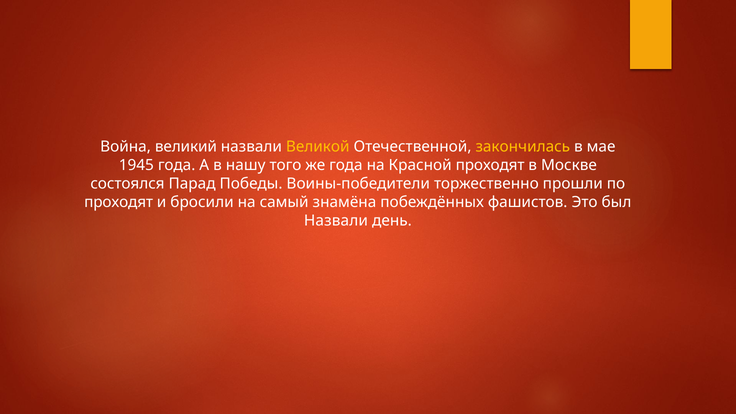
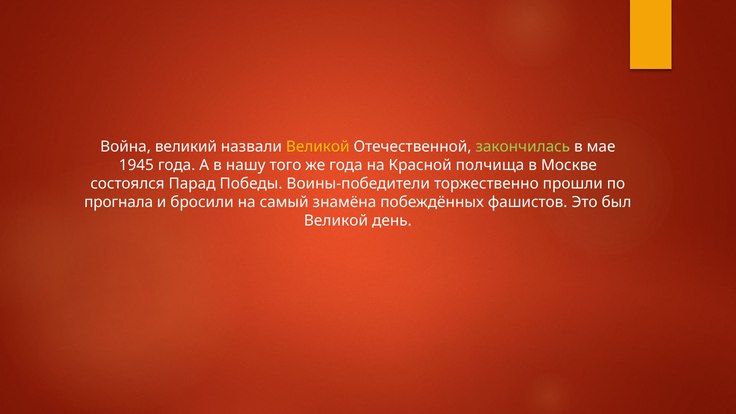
закончилась colour: yellow -> light green
Красной проходят: проходят -> полчища
проходят at (119, 202): проходят -> прогнала
Назвали at (336, 221): Назвали -> Великой
